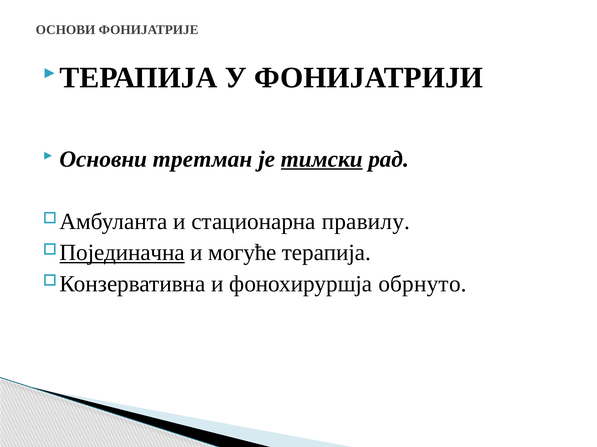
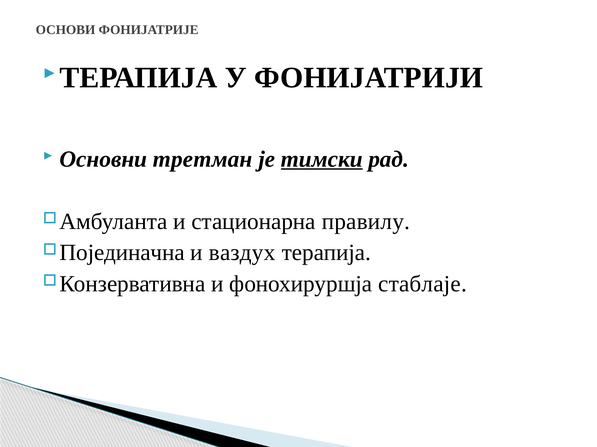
Појединачна underline: present -> none
могуће: могуће -> ваздух
обрнуто: обрнуто -> стаблаје
